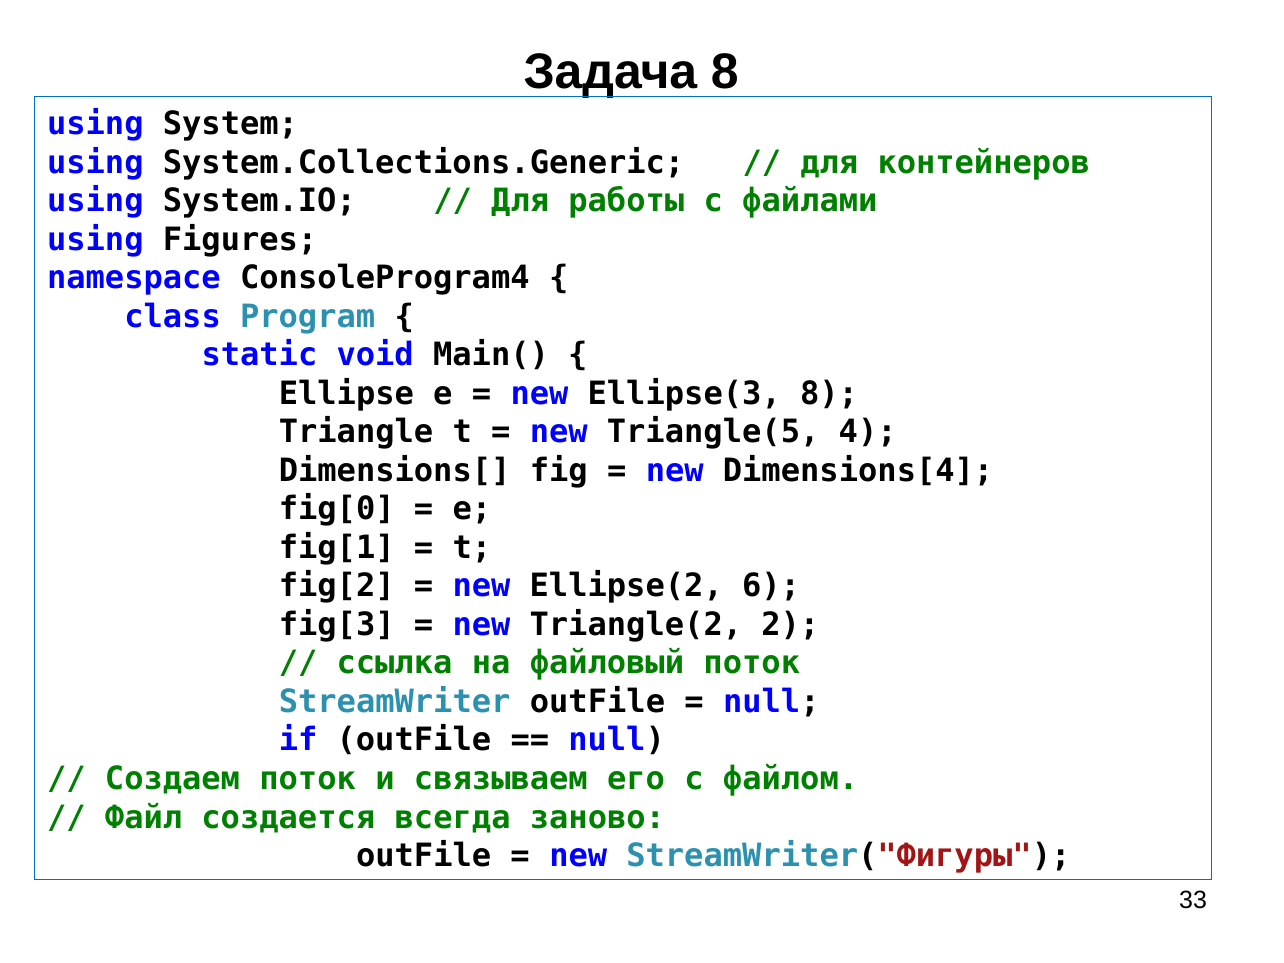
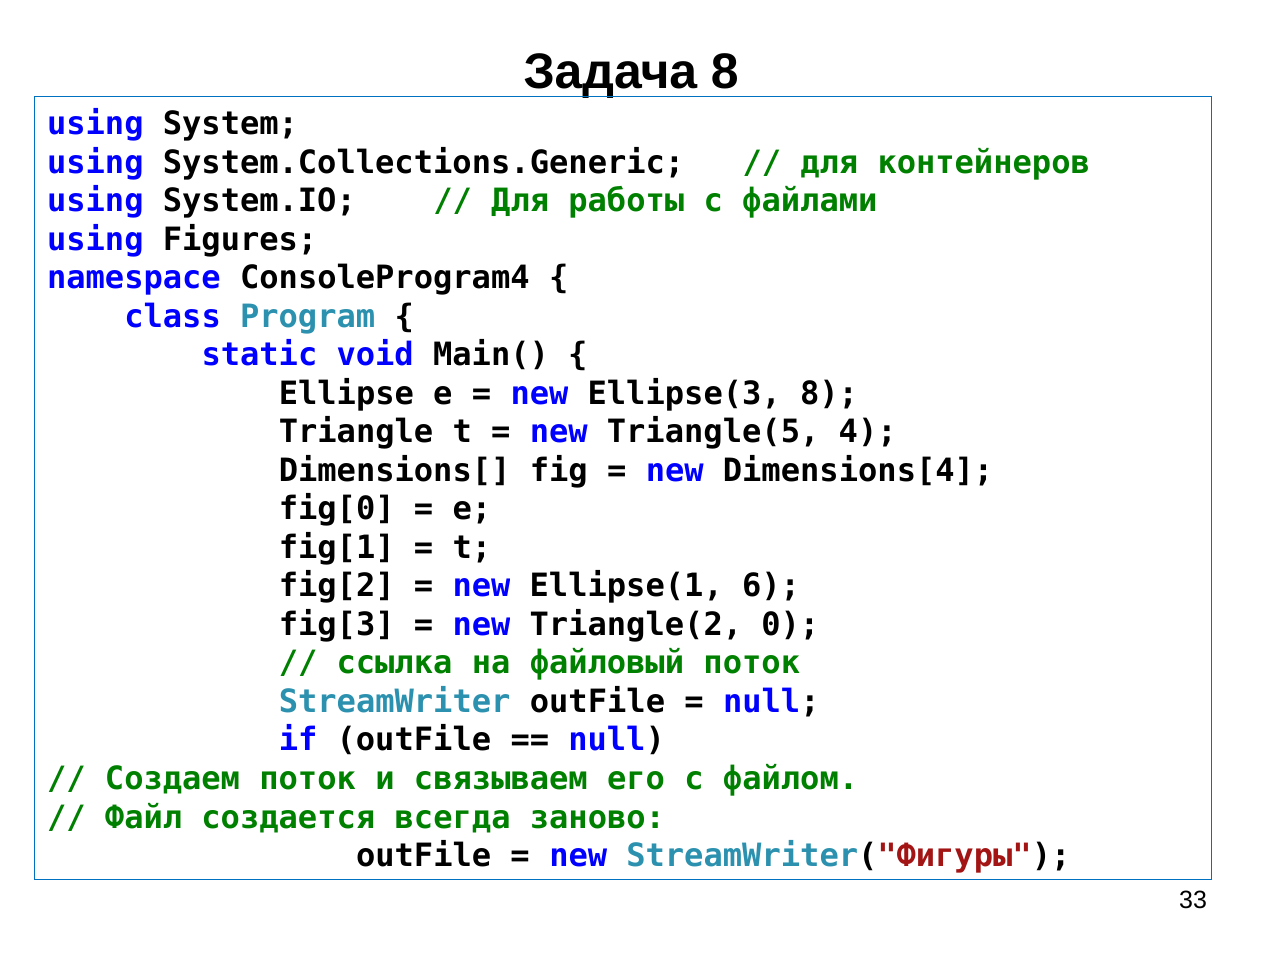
Ellipse(2: Ellipse(2 -> Ellipse(1
2: 2 -> 0
